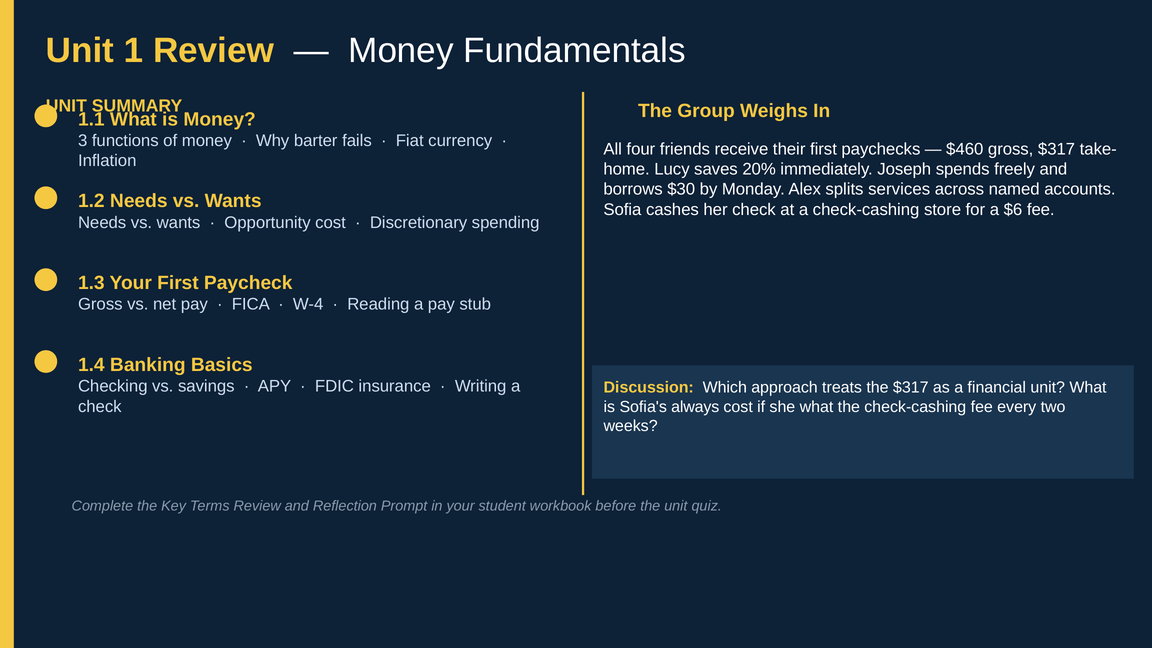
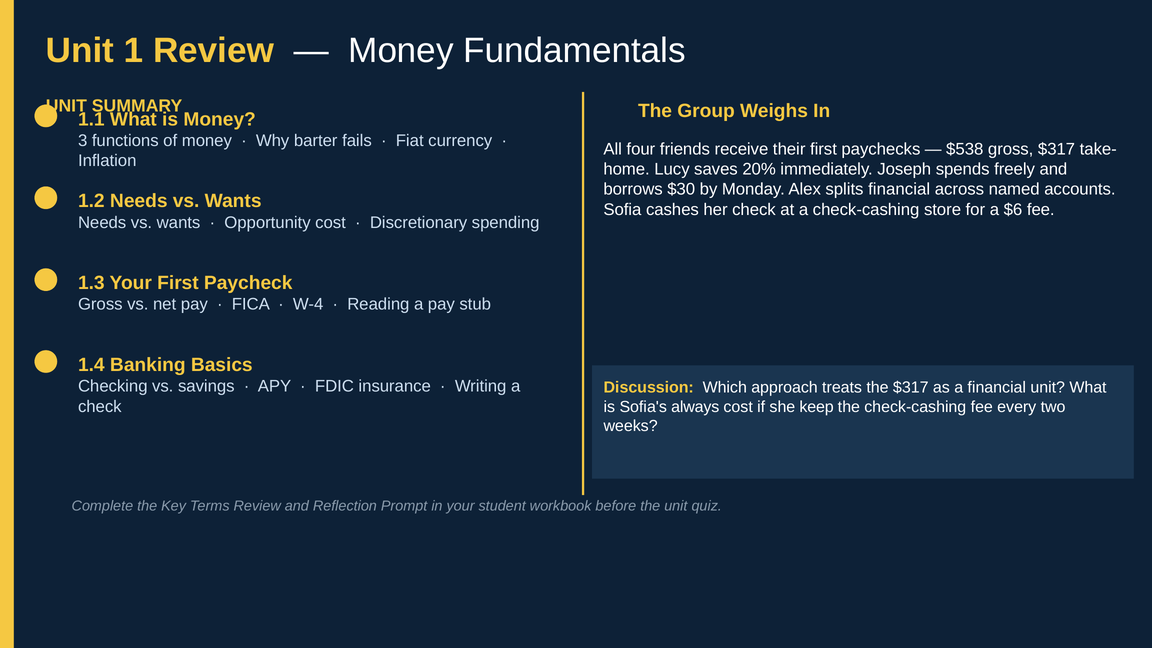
$460: $460 -> $538
splits services: services -> financial
she what: what -> keep
